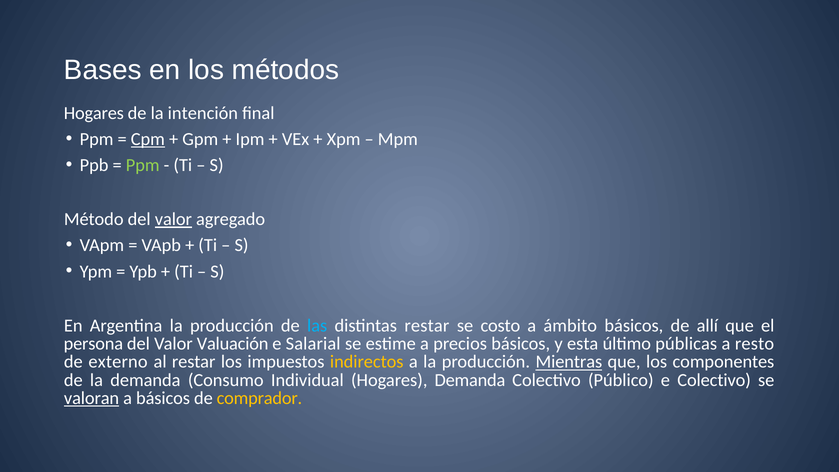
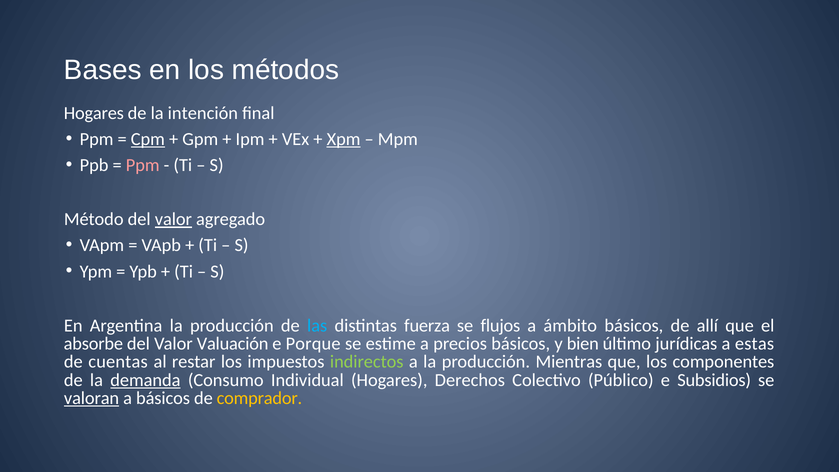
Xpm underline: none -> present
Ppm at (143, 165) colour: light green -> pink
distintas restar: restar -> fuerza
costo: costo -> flujos
persona: persona -> absorbe
Salarial: Salarial -> Porque
esta: esta -> bien
públicas: públicas -> jurídicas
resto: resto -> estas
externo: externo -> cuentas
indirectos colour: yellow -> light green
Mientras underline: present -> none
demanda at (145, 380) underline: none -> present
Hogares Demanda: Demanda -> Derechos
e Colectivo: Colectivo -> Subsidios
